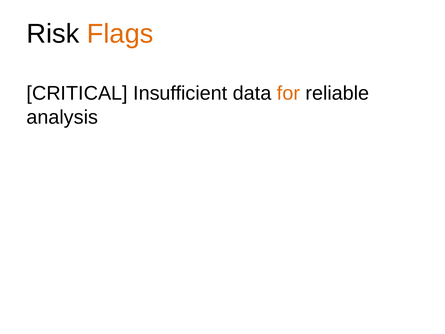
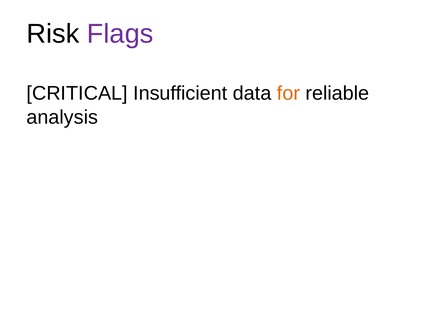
Flags colour: orange -> purple
